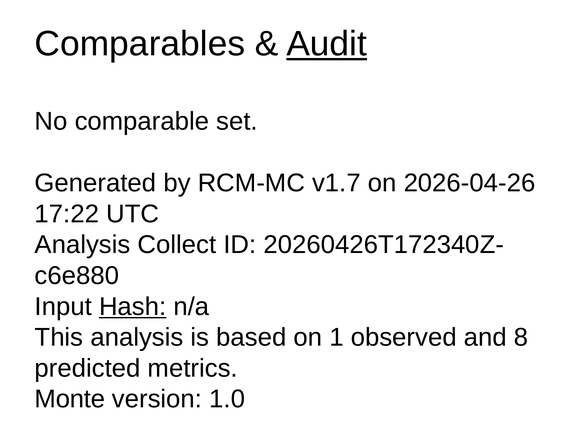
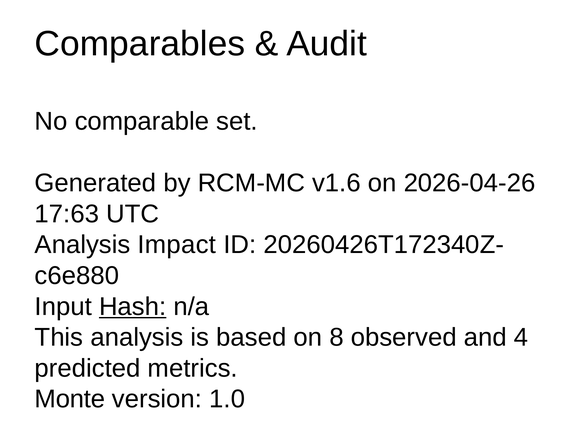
Audit underline: present -> none
v1.7: v1.7 -> v1.6
17:22: 17:22 -> 17:63
Collect: Collect -> Impact
1: 1 -> 8
8: 8 -> 4
